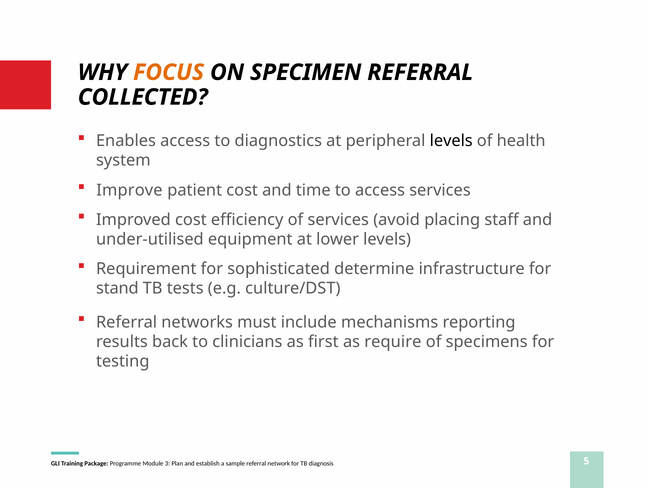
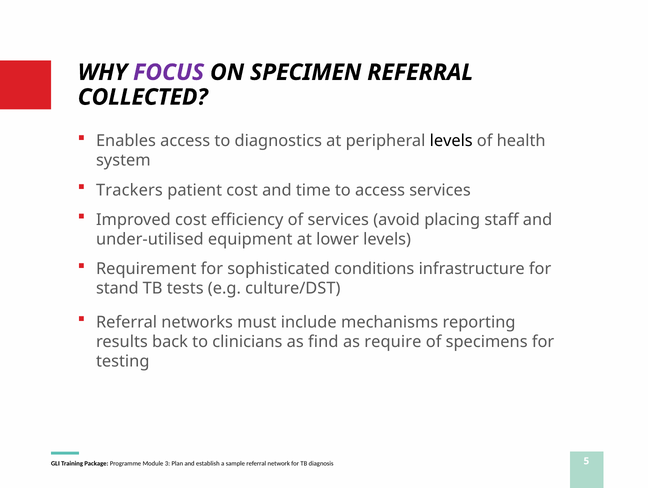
FOCUS colour: orange -> purple
Improve: Improve -> Trackers
determine: determine -> conditions
first: first -> find
